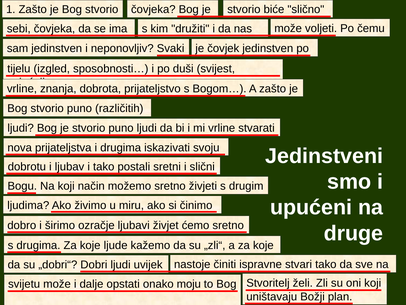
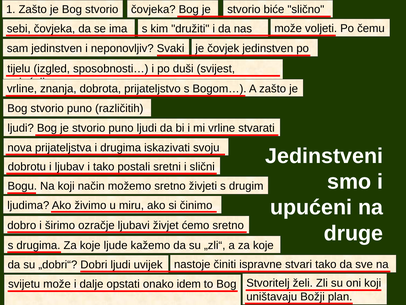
moju: moju -> idem
